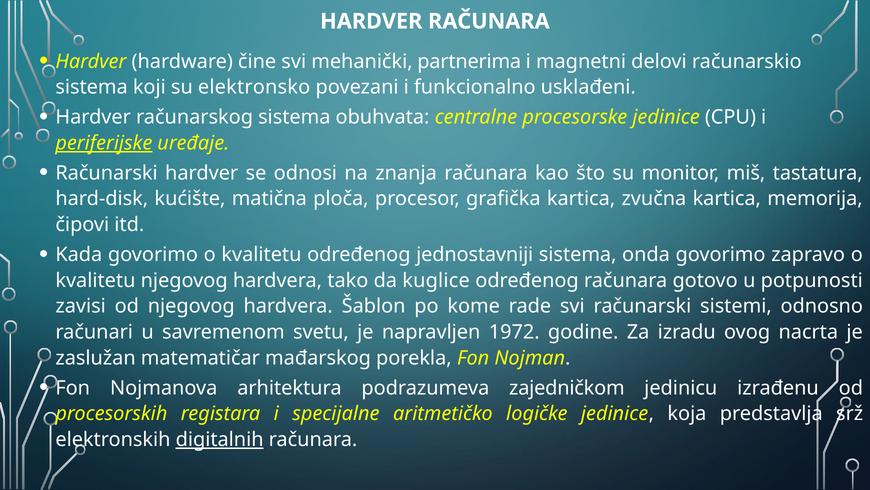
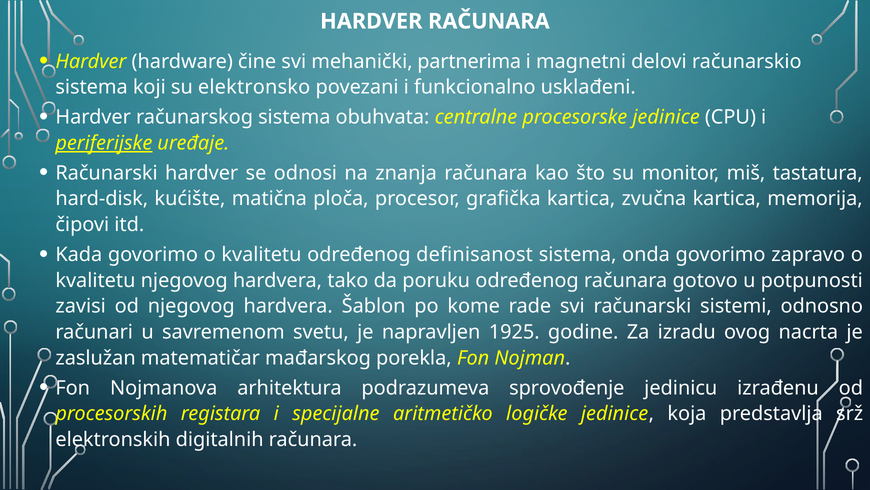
jednostavniji: jednostavniji -> definisanost
kuglice: kuglice -> poruku
1972: 1972 -> 1925
zajedničkom: zajedničkom -> sprovođenje
digitalnih underline: present -> none
